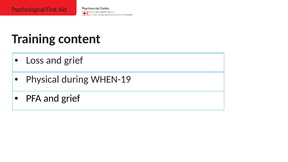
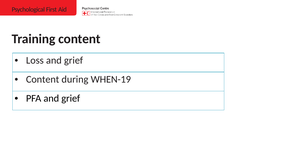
Physical at (43, 79): Physical -> Content
